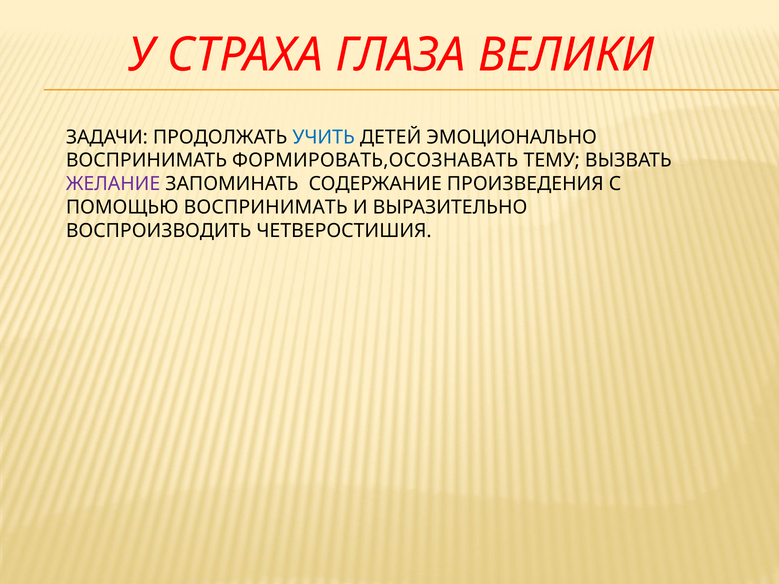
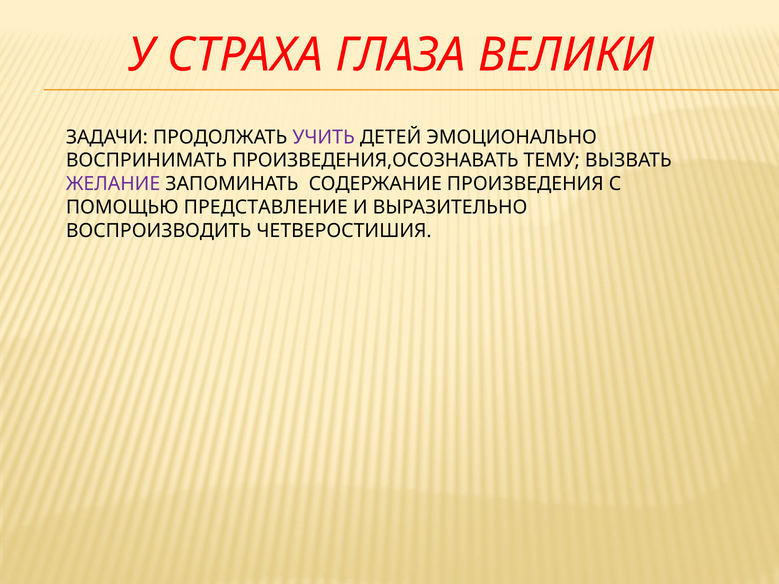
УЧИТЬ colour: blue -> purple
ФОРМИРОВАТЬ,ОСОЗНАВАТЬ: ФОРМИРОВАТЬ,ОСОЗНАВАТЬ -> ПРОИЗВЕДЕНИЯ,ОСОЗНАВАТЬ
ПОМОЩЬЮ ВОСПРИНИМАТЬ: ВОСПРИНИМАТЬ -> ПРЕДСТАВЛЕНИЕ
